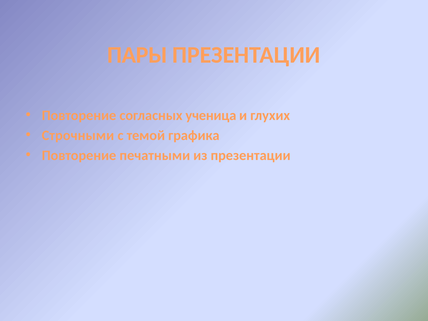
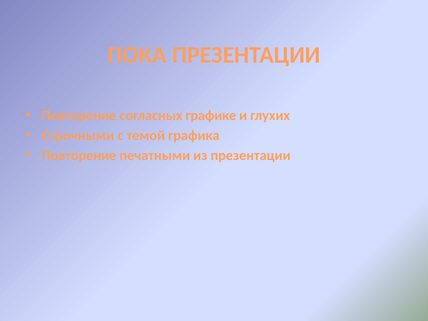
ПАРЫ: ПАРЫ -> ПОКА
ученица: ученица -> графике
